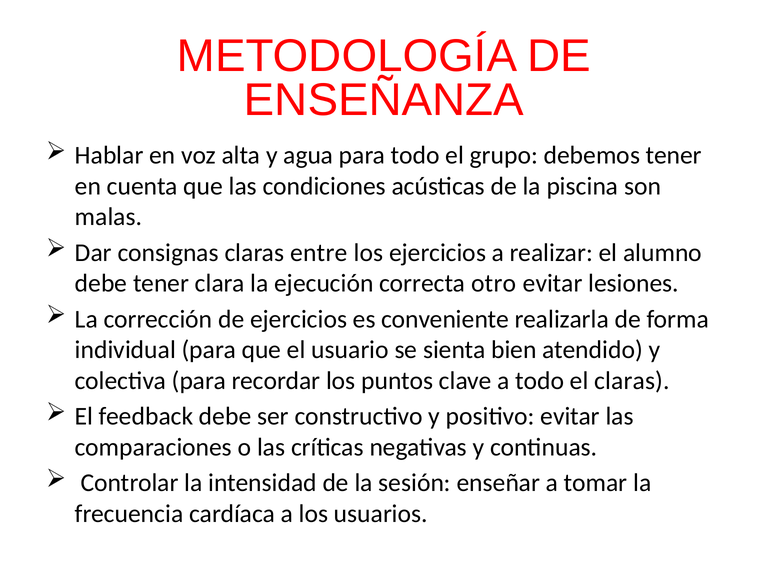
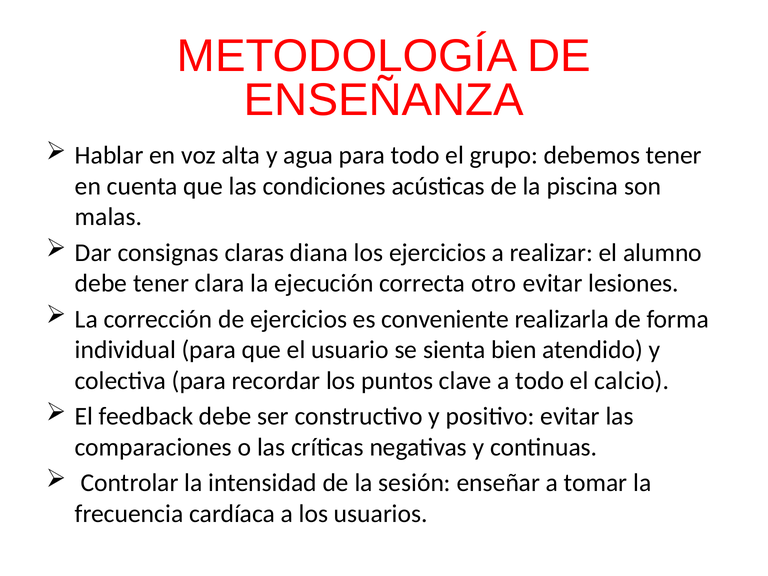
entre: entre -> diana
el claras: claras -> calcio
